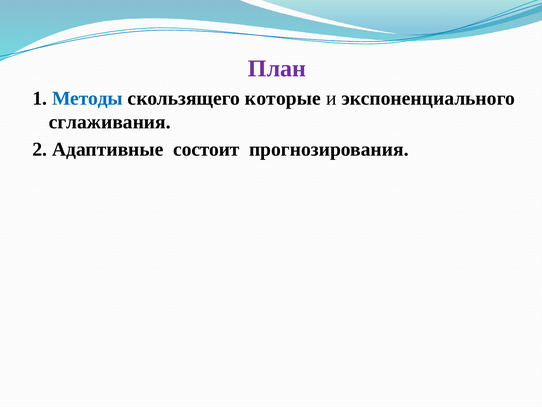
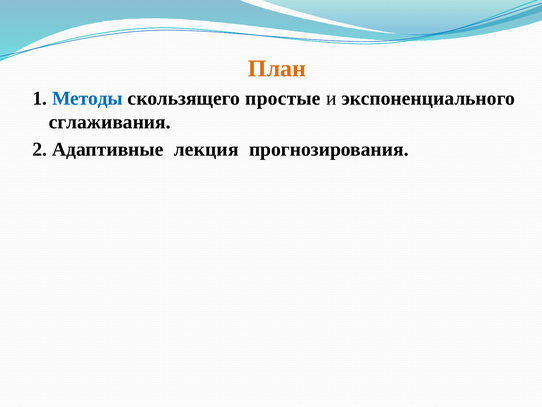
План colour: purple -> orange
которые: которые -> простые
состоит: состоит -> лекция
